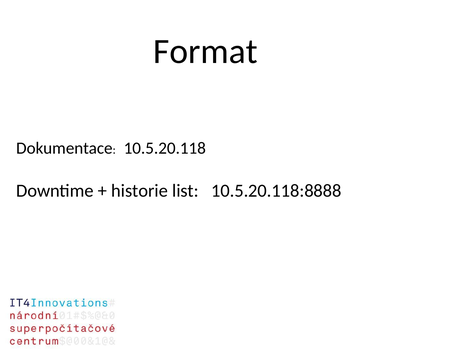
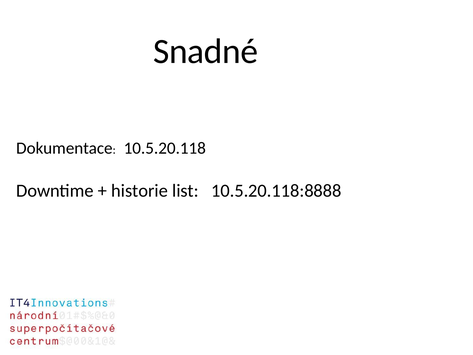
Format: Format -> Snadné
